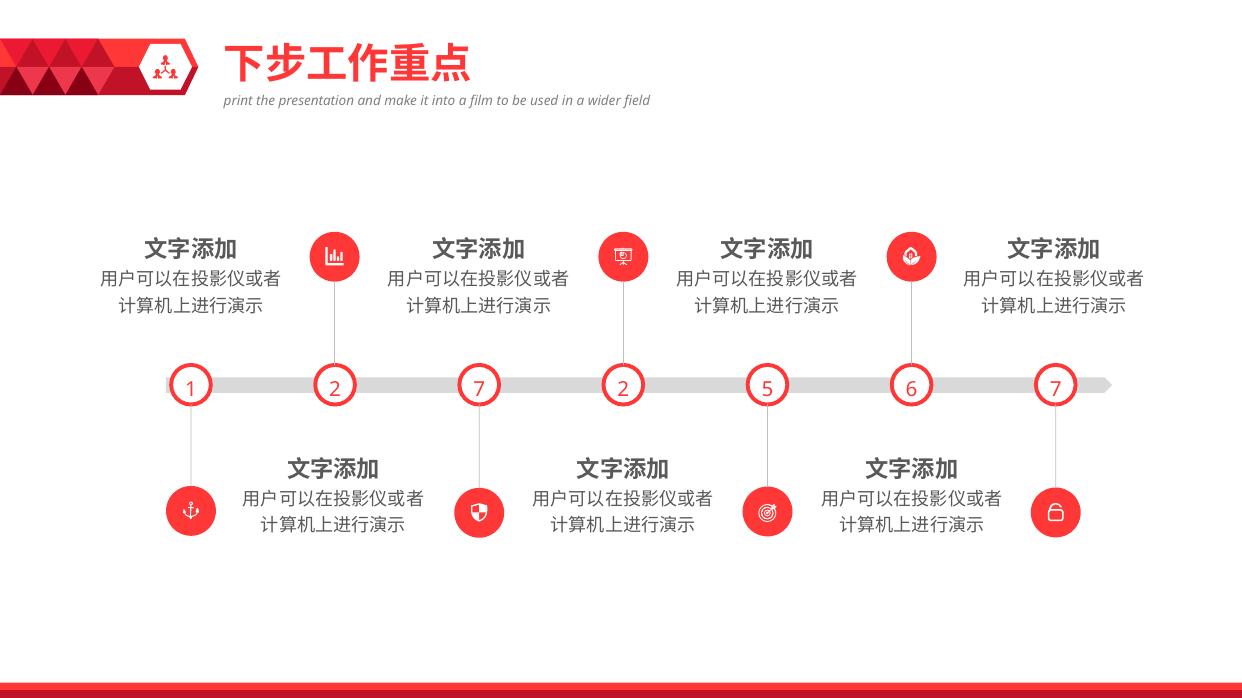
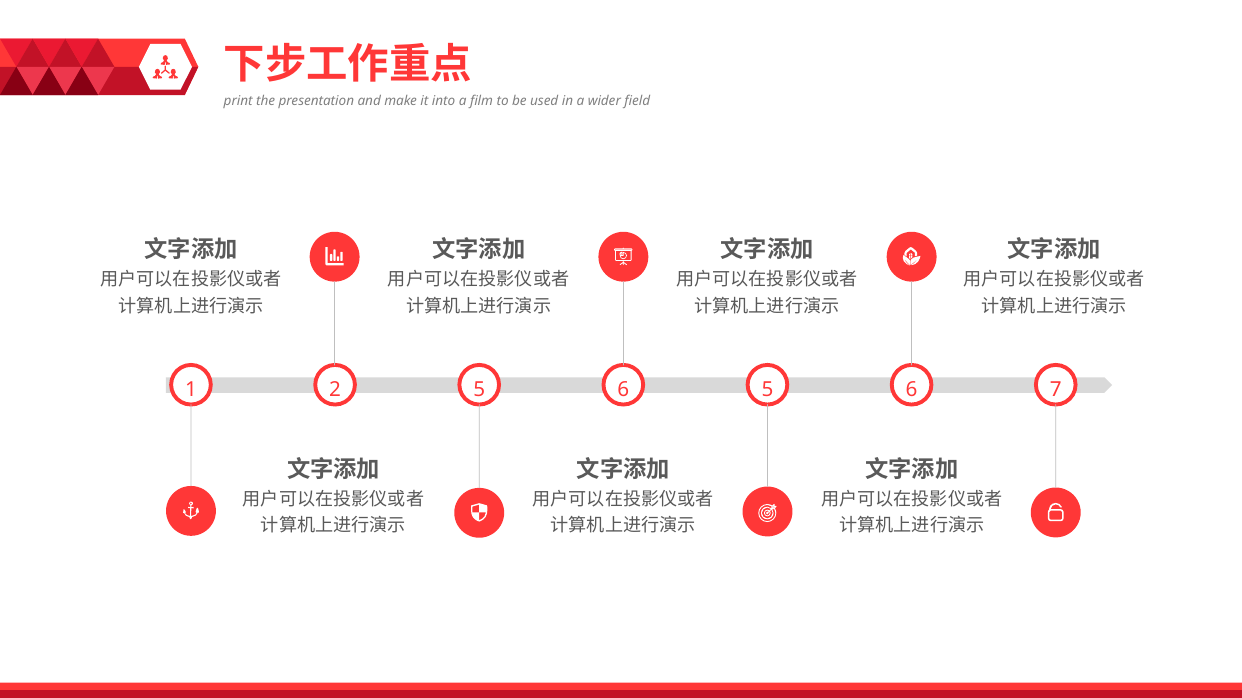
1 7: 7 -> 5
2 2: 2 -> 6
